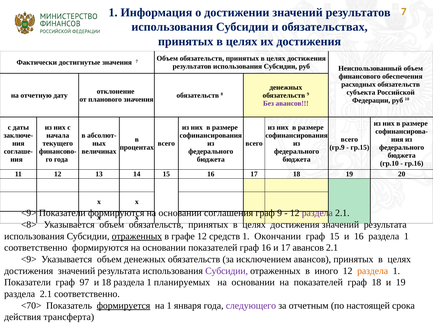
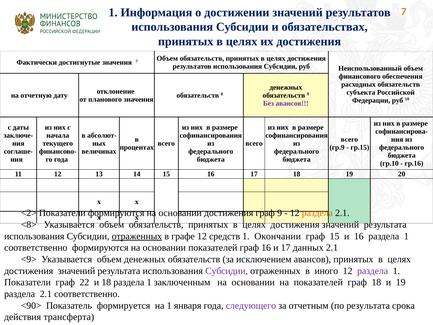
<9> at (29, 213): <9> -> <2>
основании соглашения: соглашения -> достижения
раздела at (317, 213) colour: purple -> orange
17 авансов: авансов -> данных
раздела at (373, 271) colour: orange -> purple
97: 97 -> 22
планируемых: планируемых -> заключенным
<70>: <70> -> <90>
формируется underline: present -> none
по настоящей: настоящей -> результата
